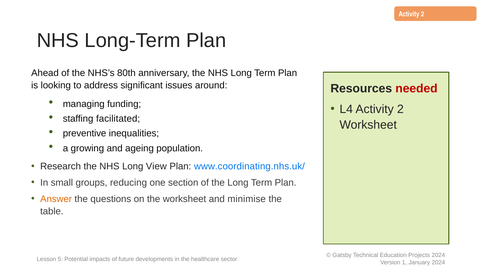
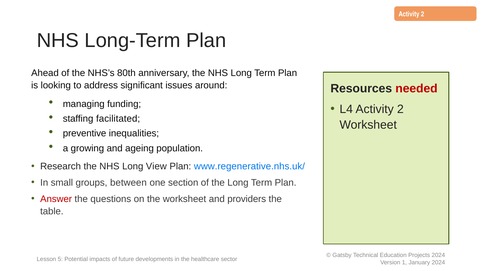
www.coordinating.nhs.uk/: www.coordinating.nhs.uk/ -> www.regenerative.nhs.uk/
reducing: reducing -> between
Answer colour: orange -> red
minimise: minimise -> providers
